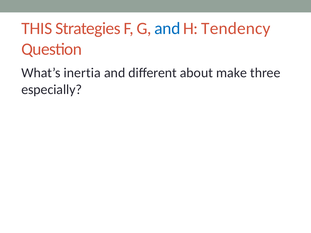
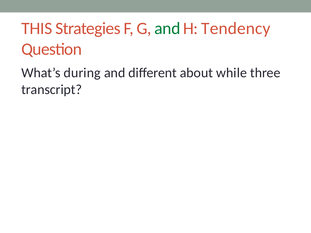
and at (167, 28) colour: blue -> green
inertia: inertia -> during
make: make -> while
especially: especially -> transcript
